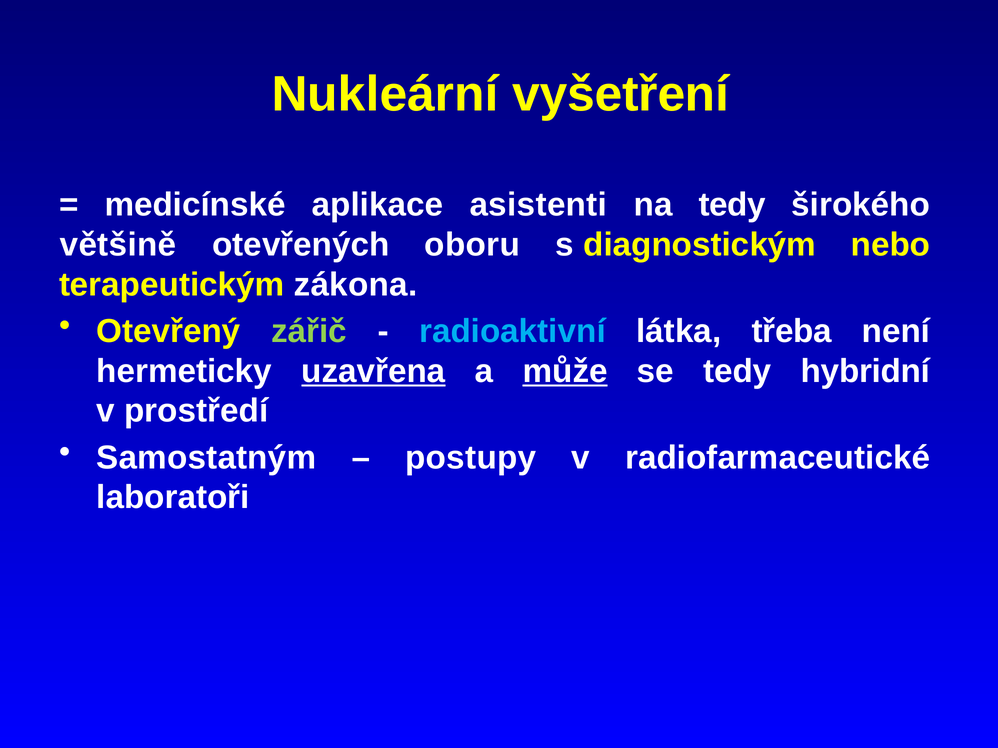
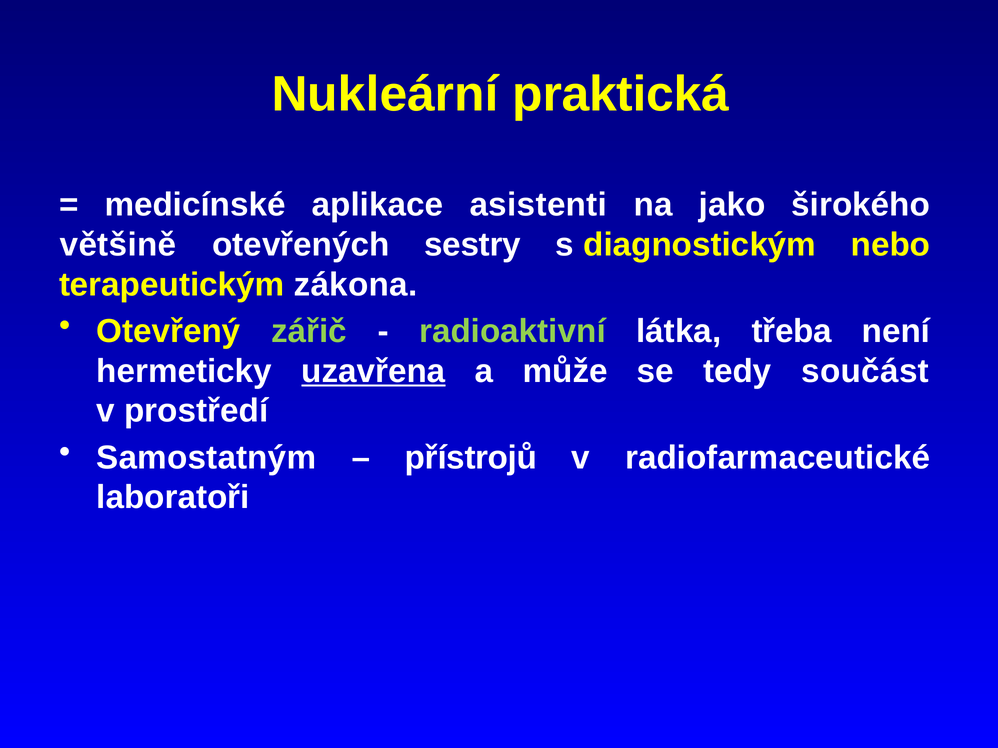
vyšetření: vyšetření -> praktická
na tedy: tedy -> jako
oboru: oboru -> sestry
radioaktivní colour: light blue -> light green
může underline: present -> none
hybridní: hybridní -> součást
postupy: postupy -> přístrojů
